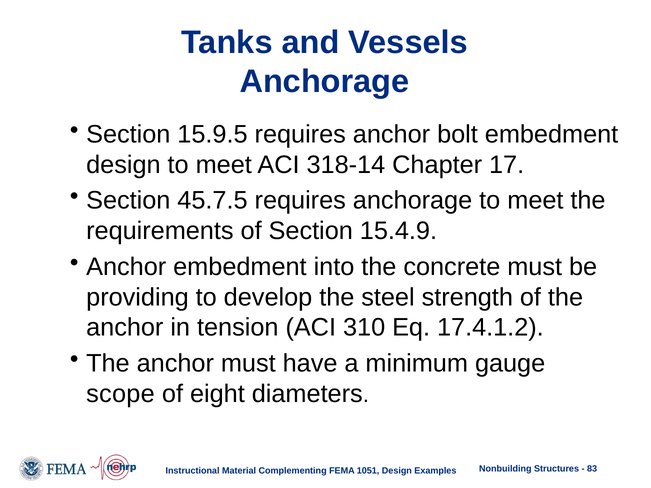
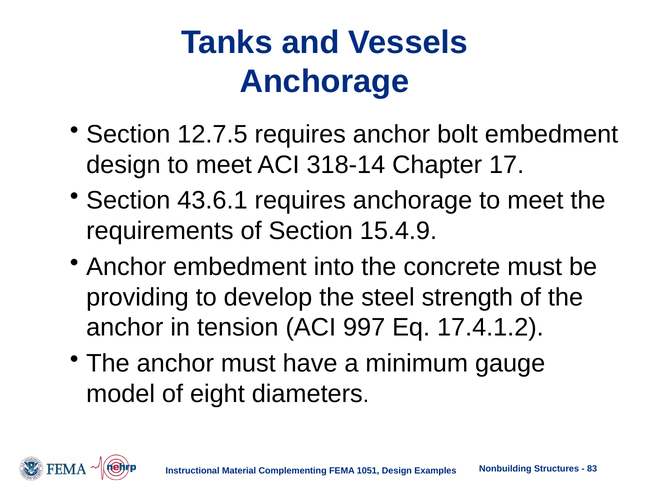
15.9.5: 15.9.5 -> 12.7.5
45.7.5: 45.7.5 -> 43.6.1
310: 310 -> 997
scope: scope -> model
